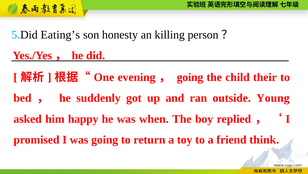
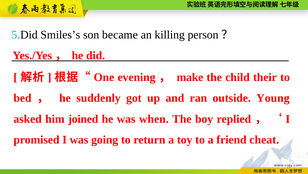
Eating’s: Eating’s -> Smiles’s
honesty: honesty -> became
going at (190, 77): going -> make
happy: happy -> joined
think: think -> cheat
